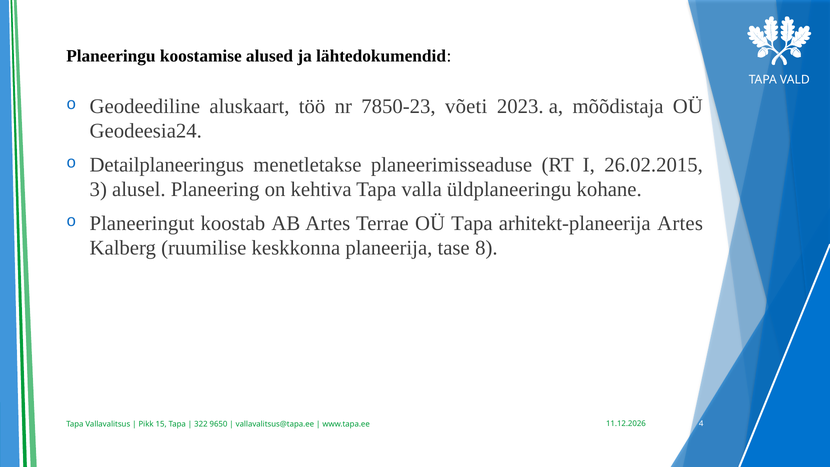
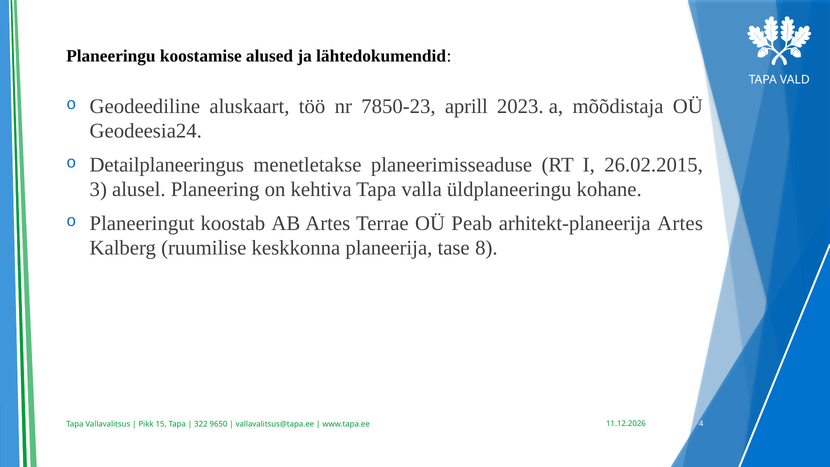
võeti: võeti -> aprill
OÜ Tapa: Tapa -> Peab
